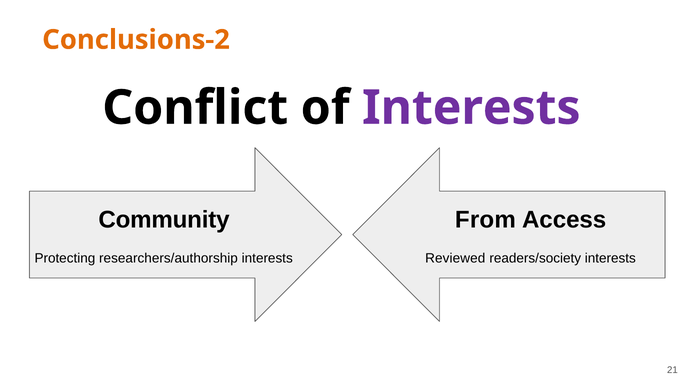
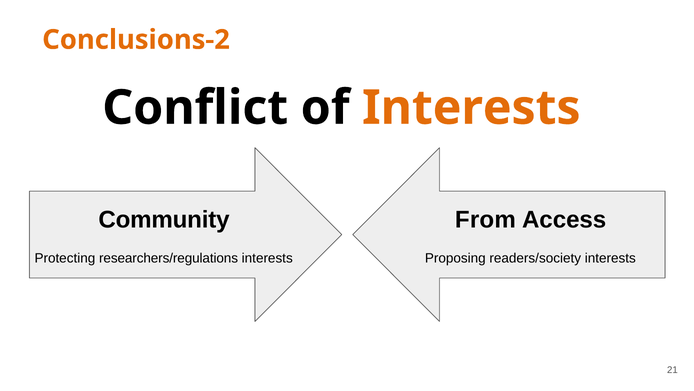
Interests at (471, 108) colour: purple -> orange
researchers/authorship: researchers/authorship -> researchers/regulations
Reviewed: Reviewed -> Proposing
